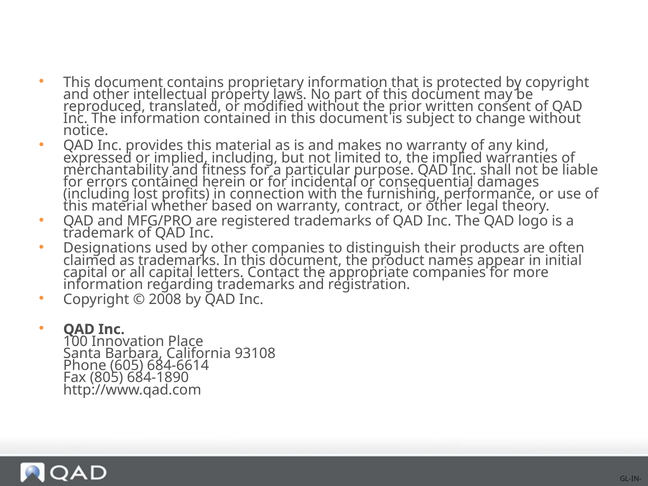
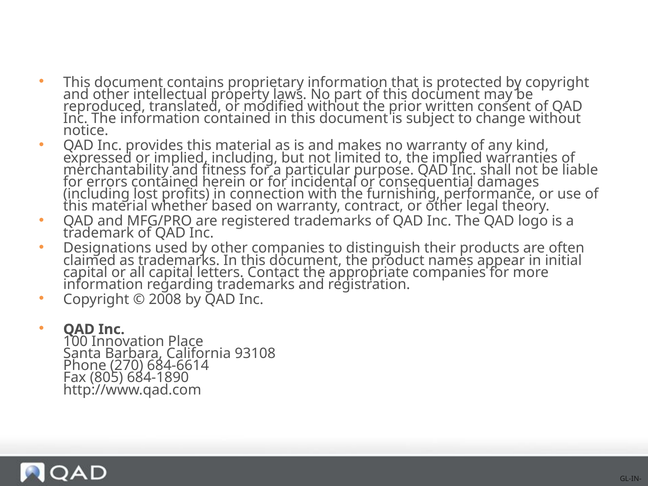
605: 605 -> 270
